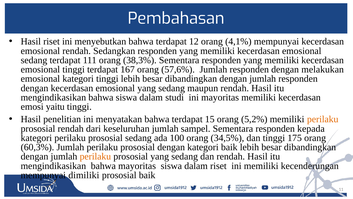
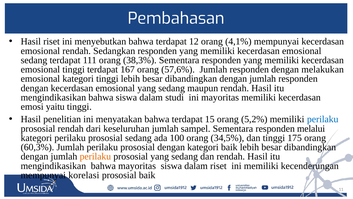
perilaku at (323, 119) colour: orange -> blue
kepada: kepada -> melalui
dimiliki: dimiliki -> korelasi
